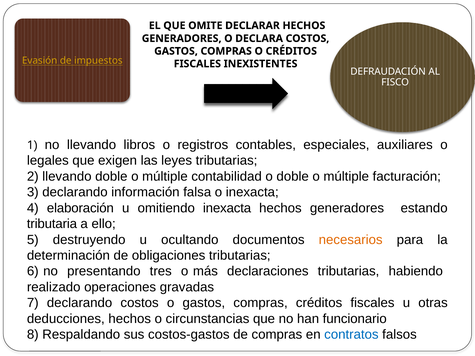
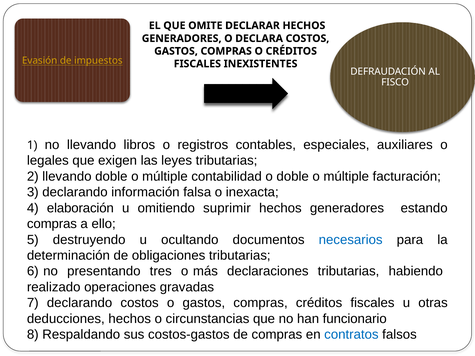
omitiendo inexacta: inexacta -> suprimir
tributaria at (52, 224): tributaria -> compras
necesarios colour: orange -> blue
